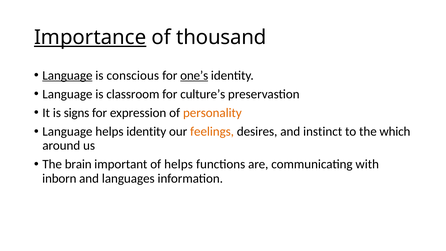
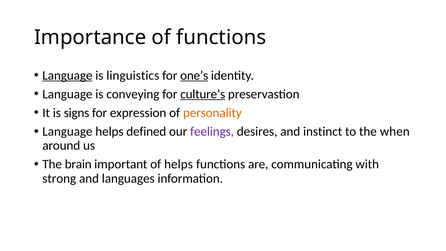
Importance underline: present -> none
of thousand: thousand -> functions
conscious: conscious -> linguistics
classroom: classroom -> conveying
culture’s underline: none -> present
helps identity: identity -> defined
feelings colour: orange -> purple
which: which -> when
inborn: inborn -> strong
